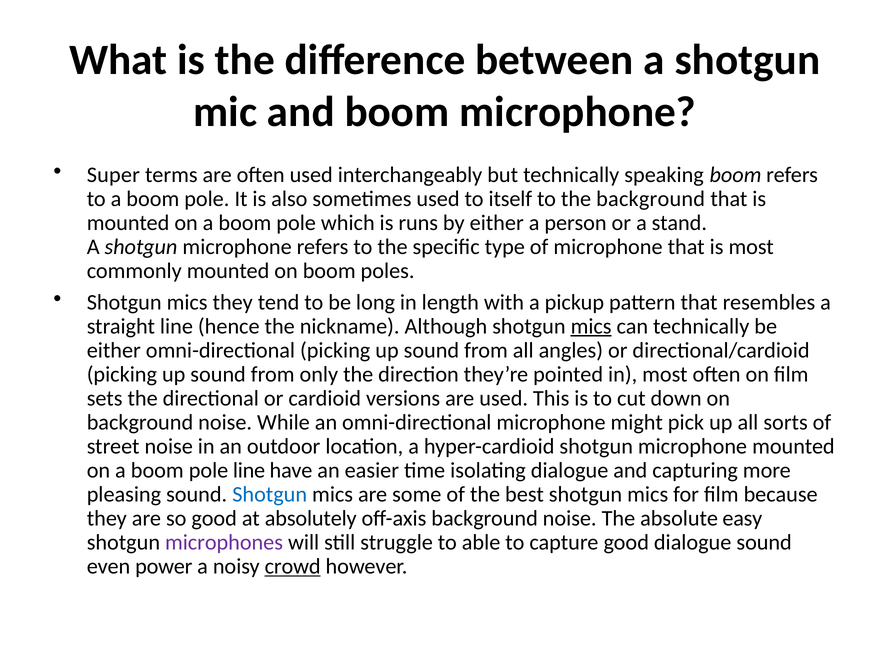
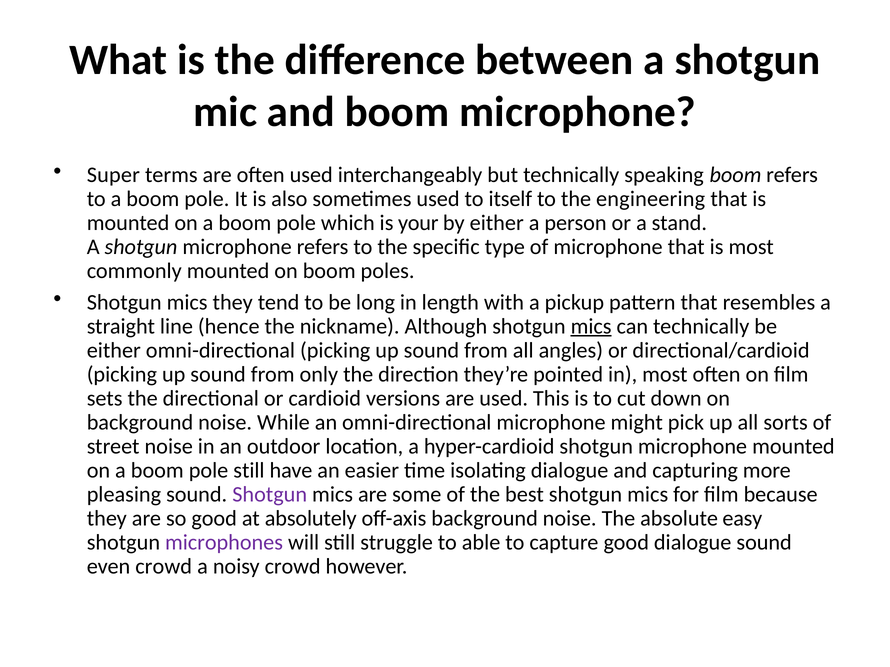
the background: background -> engineering
runs: runs -> your
pole line: line -> still
Shotgun at (270, 495) colour: blue -> purple
even power: power -> crowd
crowd at (293, 567) underline: present -> none
